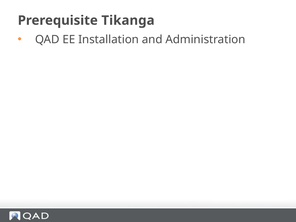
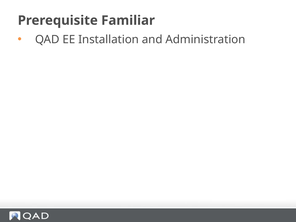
Tikanga: Tikanga -> Familiar
